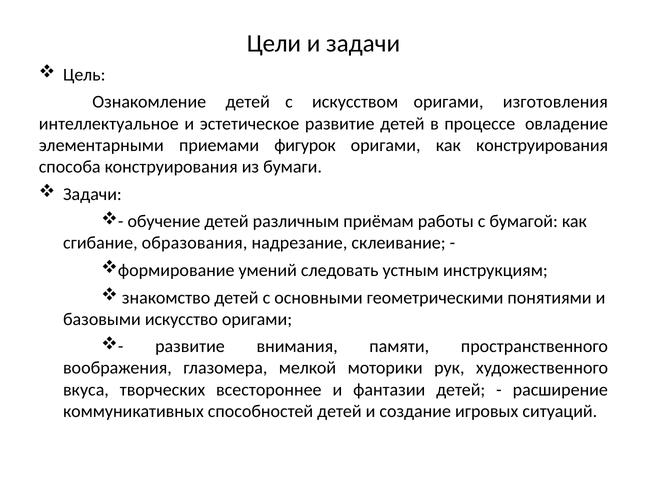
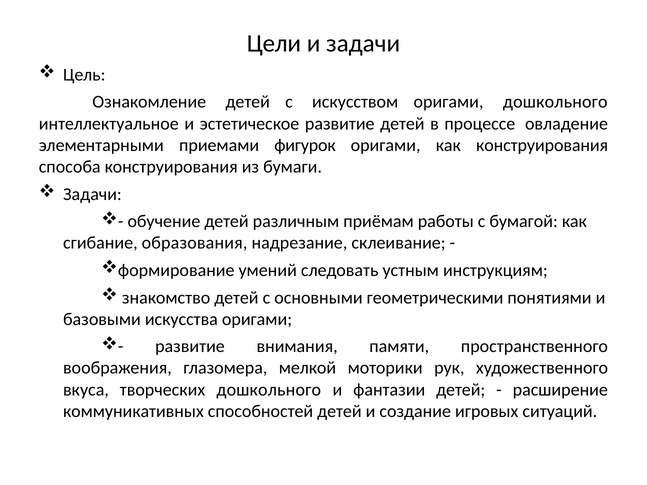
оригами изготовления: изготовления -> дошкольного
искусство: искусство -> искусства
творческих всестороннее: всестороннее -> дошкольного
